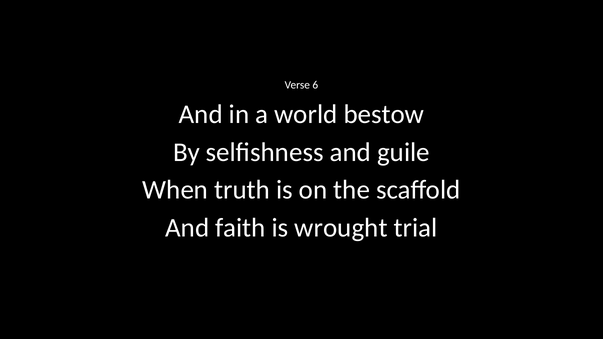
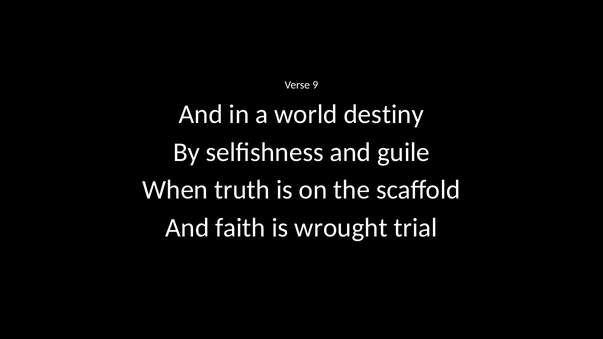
6: 6 -> 9
bestow: bestow -> destiny
